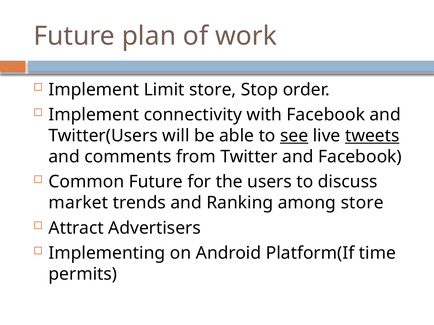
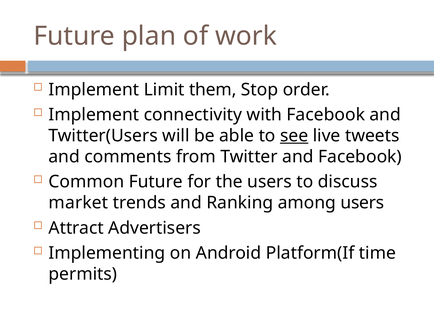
Limit store: store -> them
tweets underline: present -> none
among store: store -> users
